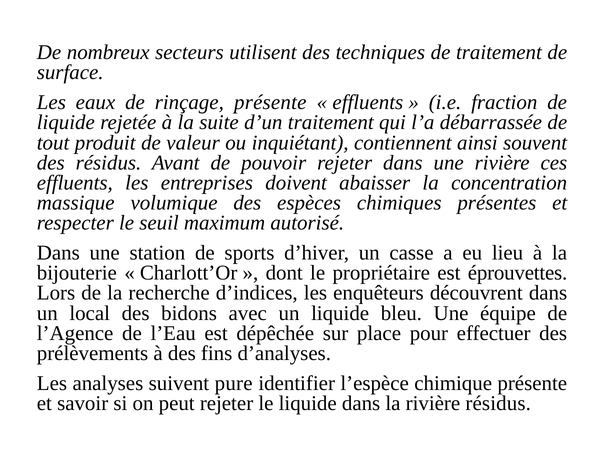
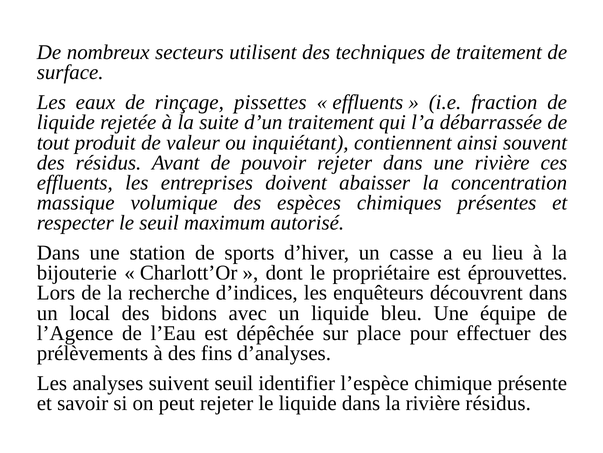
rinçage présente: présente -> pissettes
suivent pure: pure -> seuil
